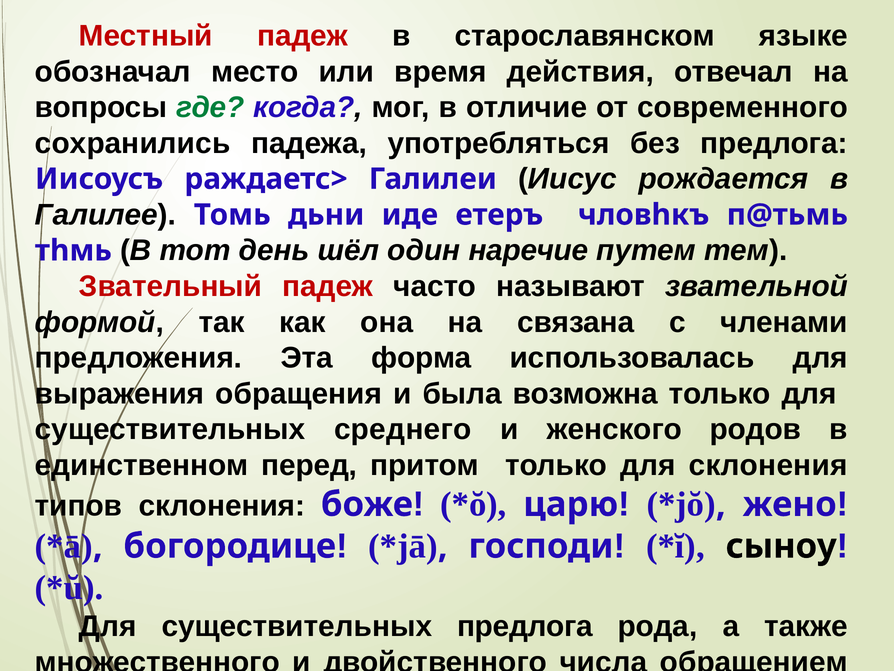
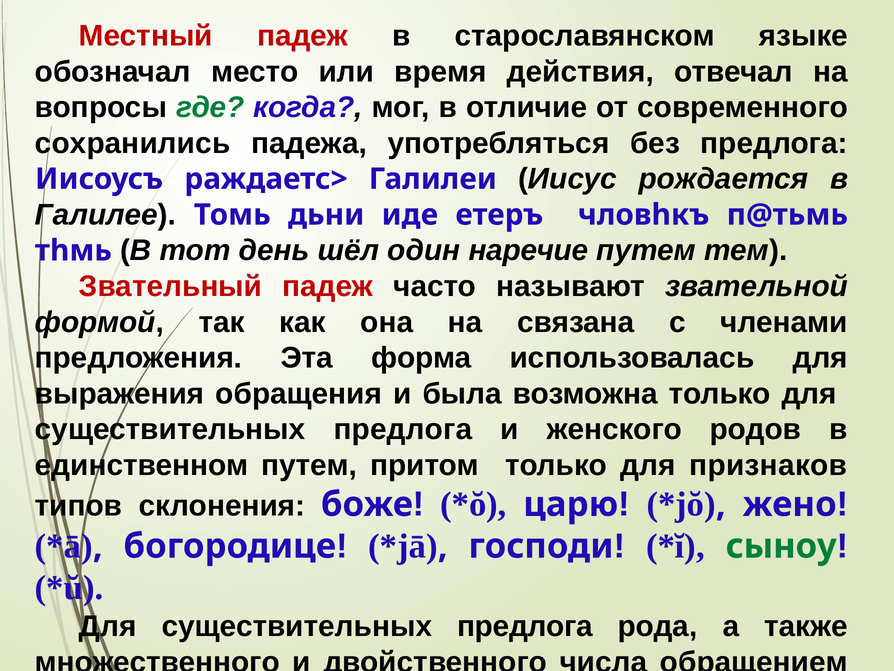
среднего at (403, 429): среднего -> предлога
единственном перед: перед -> путем
для склонения: склонения -> признаков
сыноу colour: black -> green
